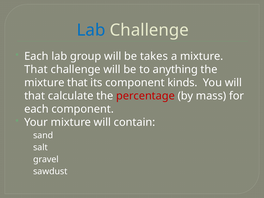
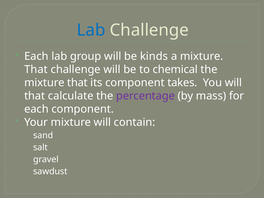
takes: takes -> kinds
anything: anything -> chemical
kinds: kinds -> takes
percentage colour: red -> purple
